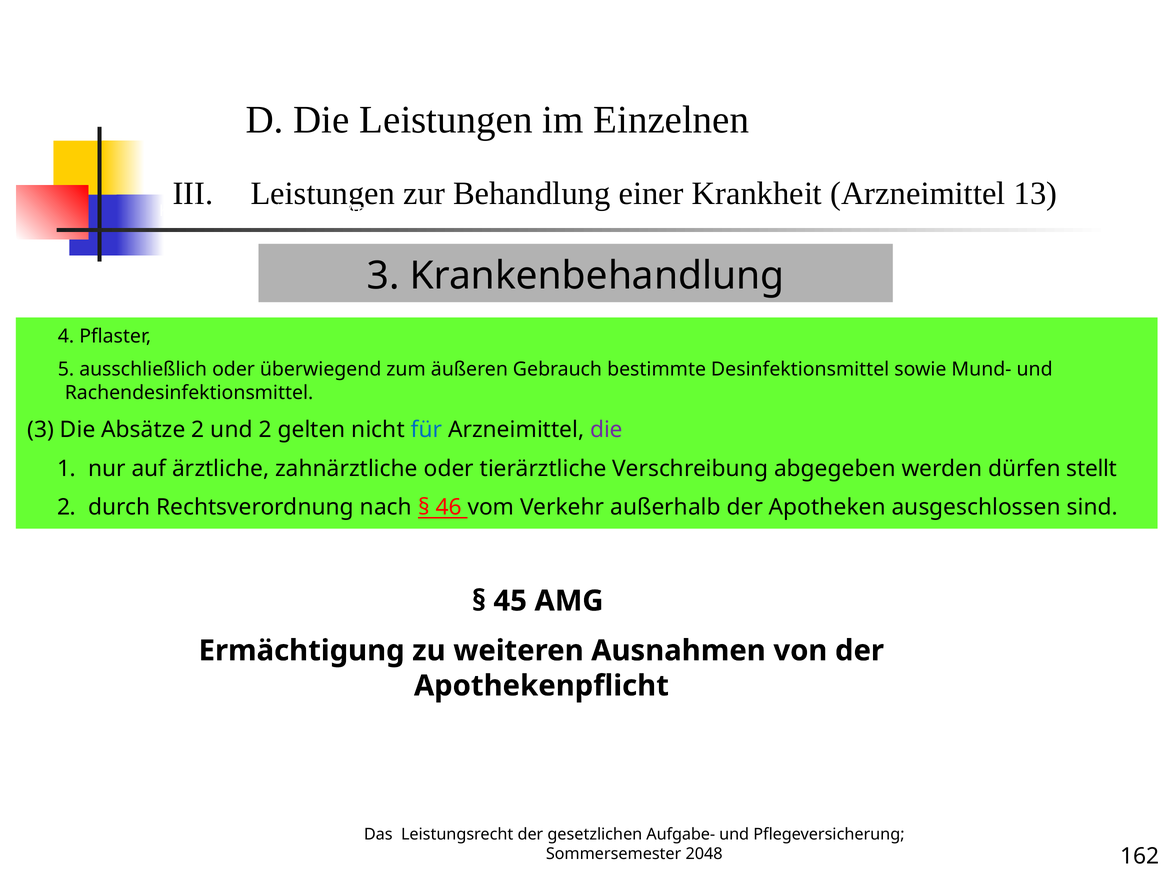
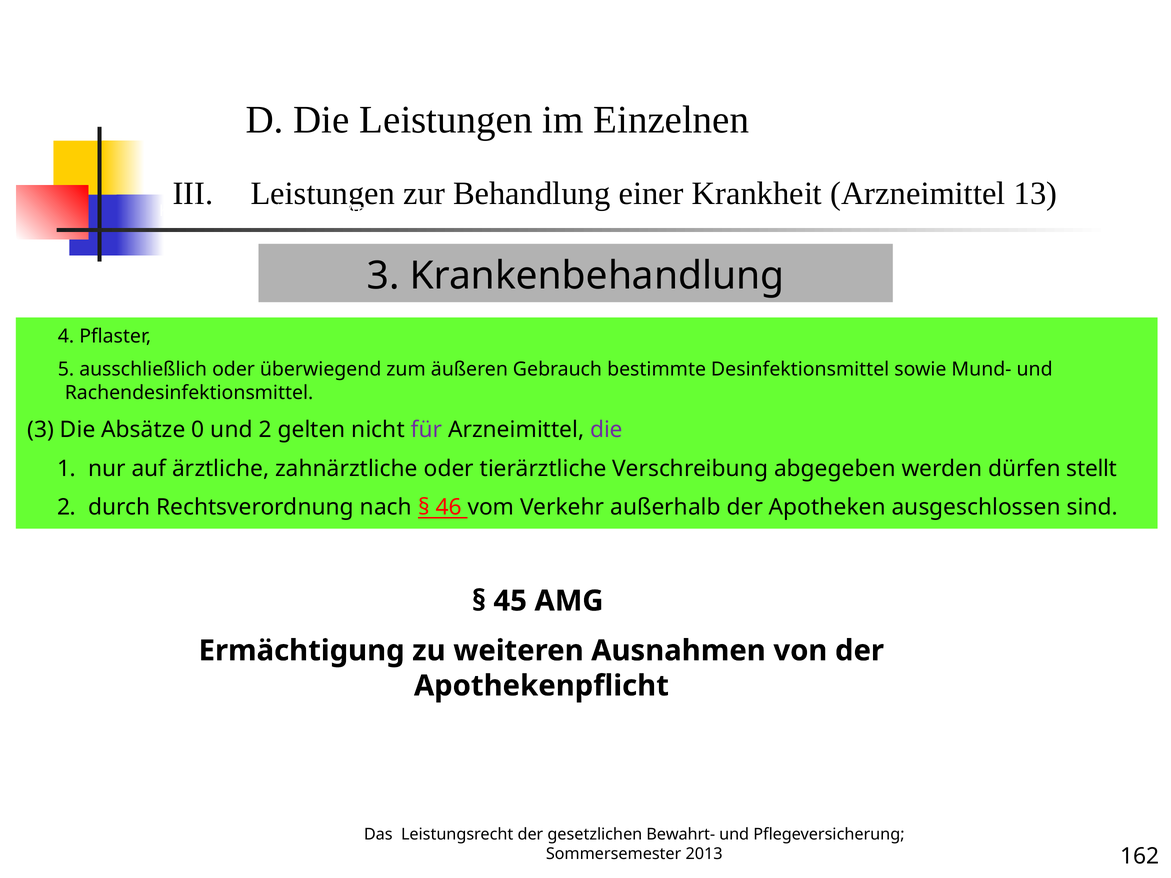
Absätze 2: 2 -> 0
für colour: blue -> purple
Aufgabe-: Aufgabe- -> Bewahrt-
2048: 2048 -> 2013
